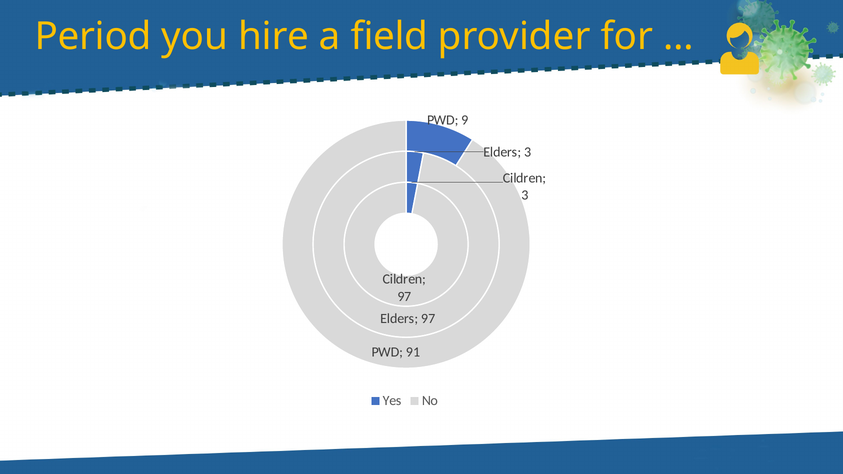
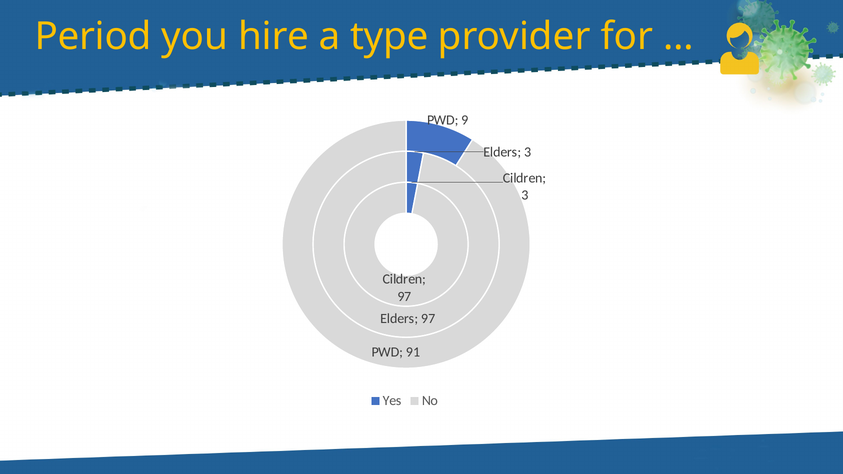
field: field -> type
